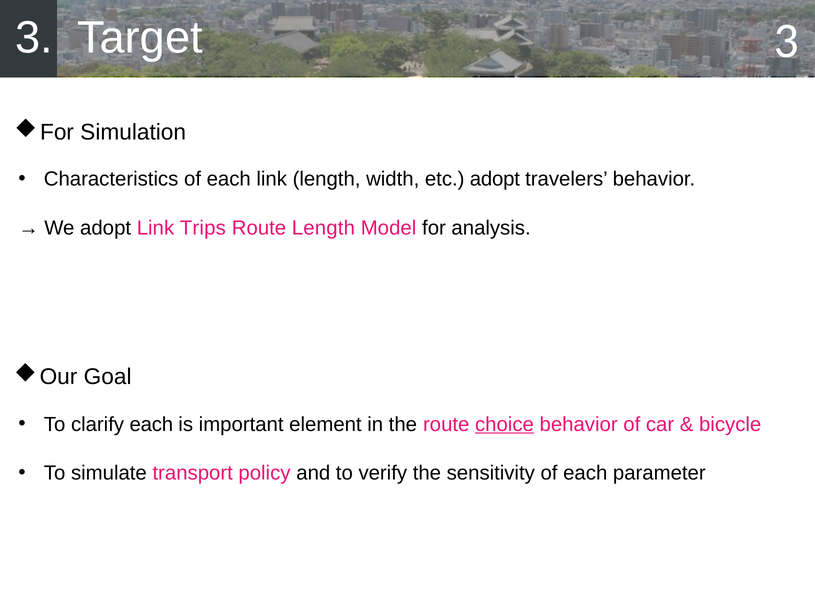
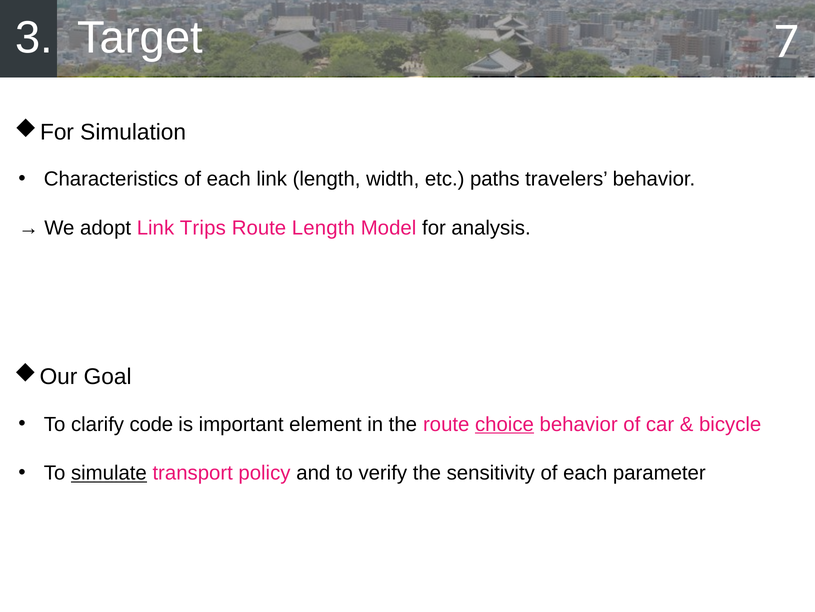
Target 3: 3 -> 7
etc adopt: adopt -> paths
clarify each: each -> code
simulate underline: none -> present
